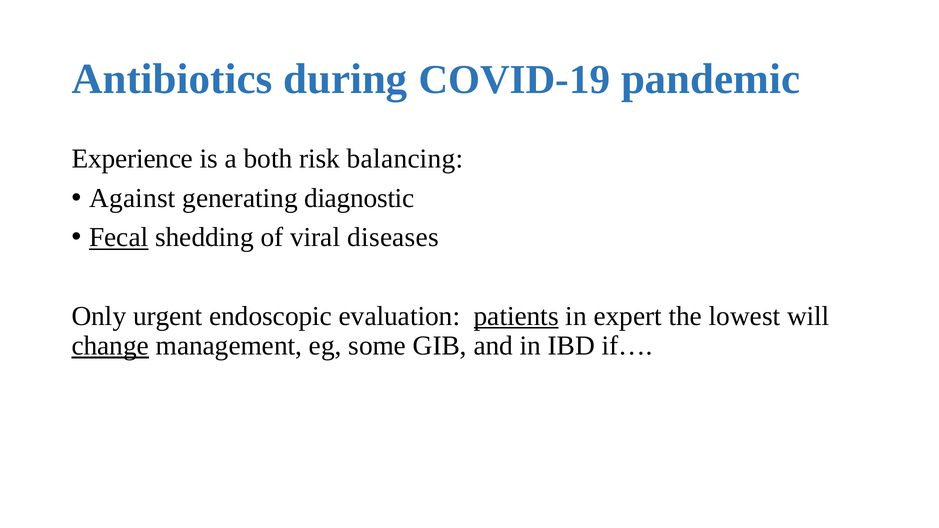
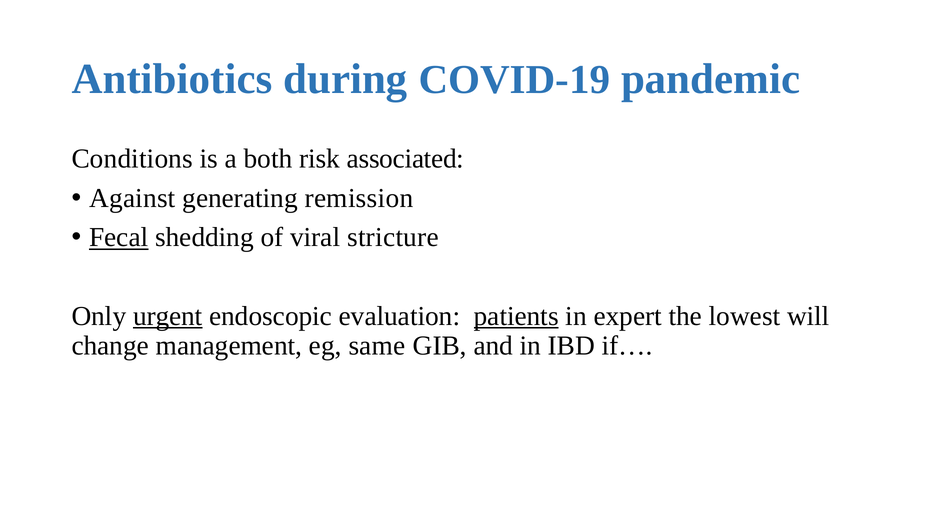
Experience: Experience -> Conditions
balancing: balancing -> associated
diagnostic: diagnostic -> remission
diseases: diseases -> stricture
urgent underline: none -> present
change underline: present -> none
some: some -> same
